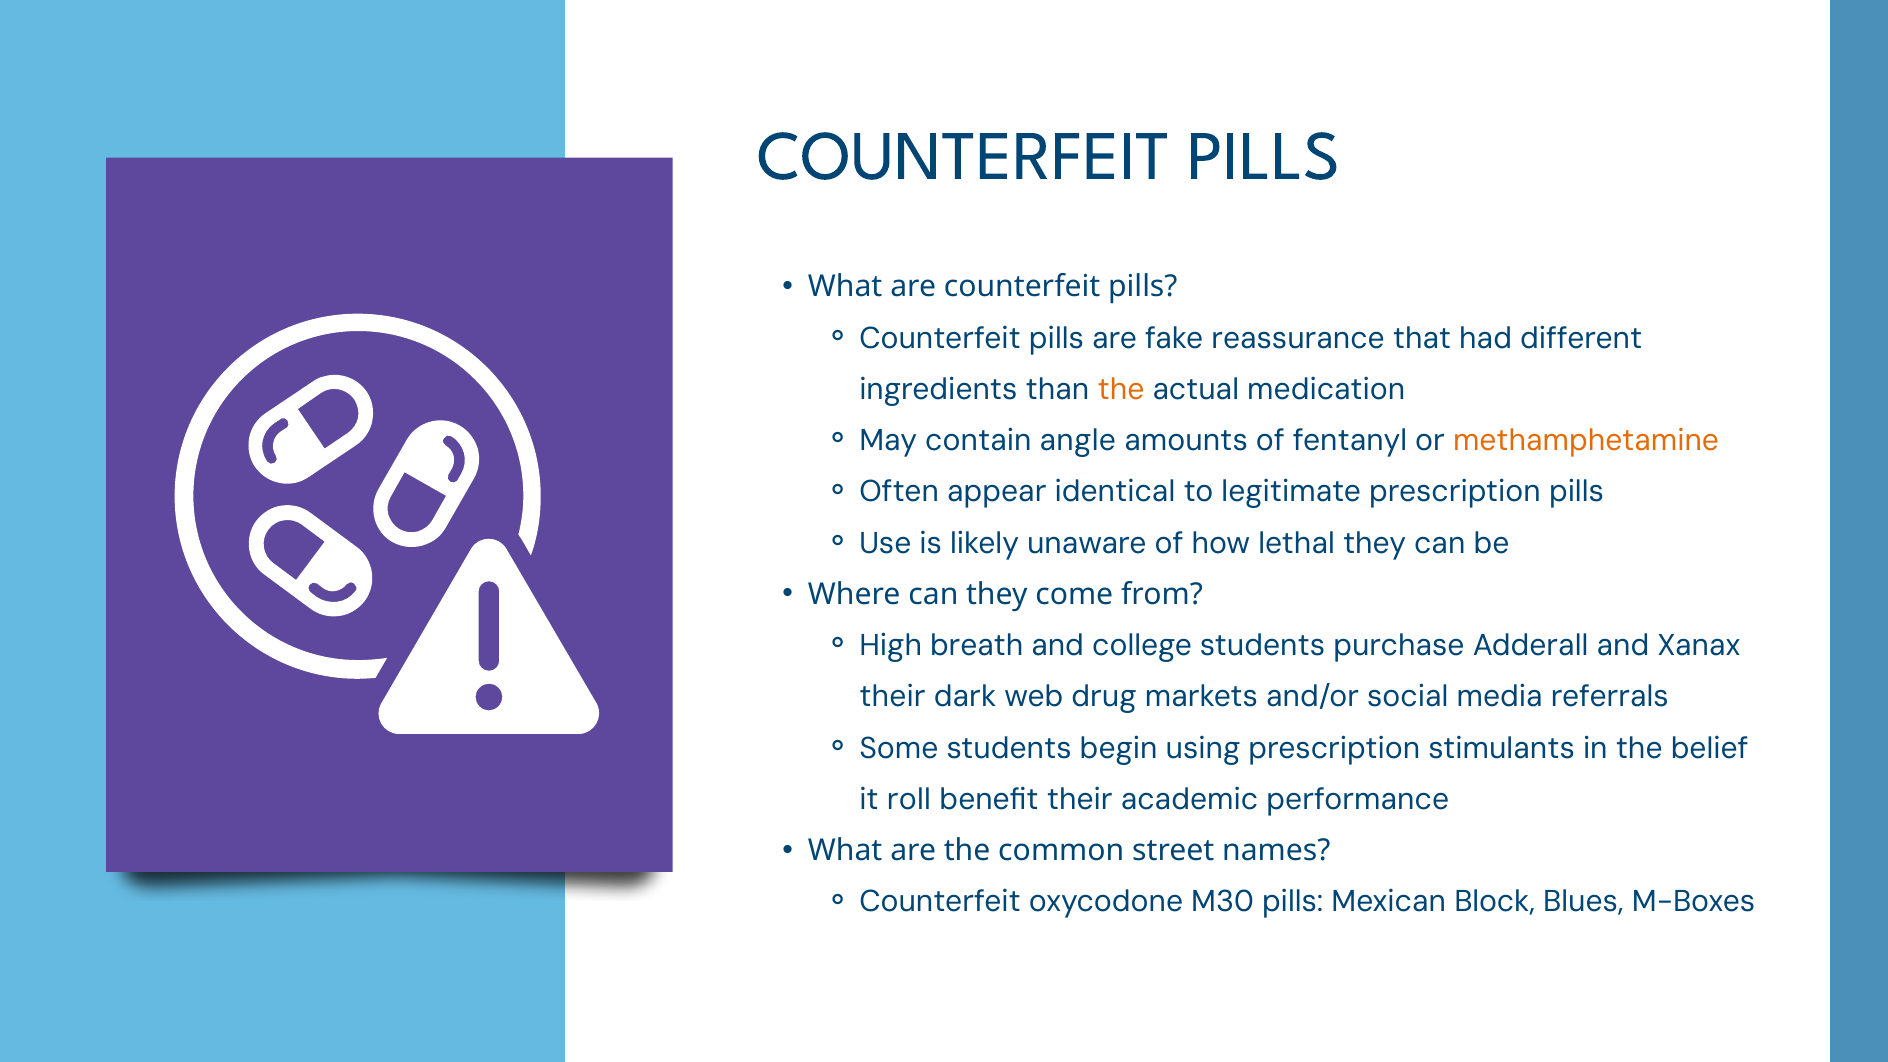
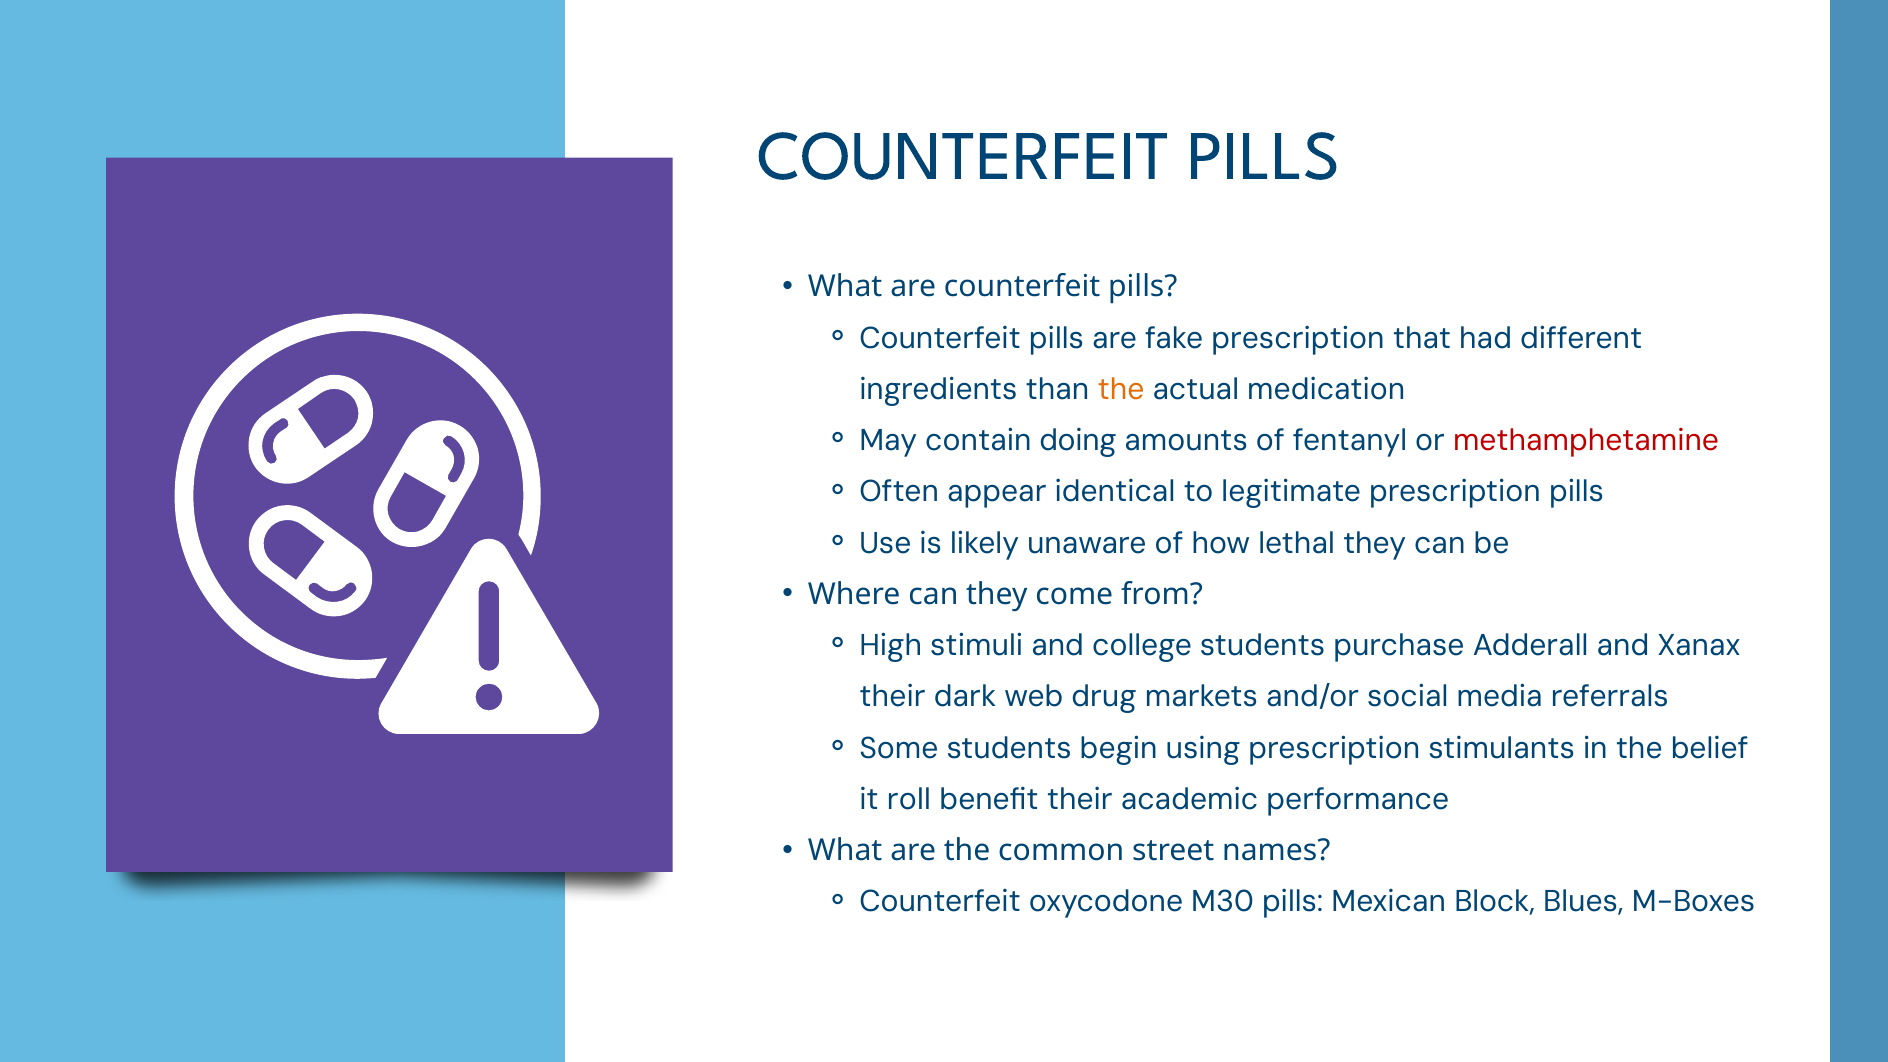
fake reassurance: reassurance -> prescription
angle: angle -> doing
methamphetamine colour: orange -> red
breath: breath -> stimuli
